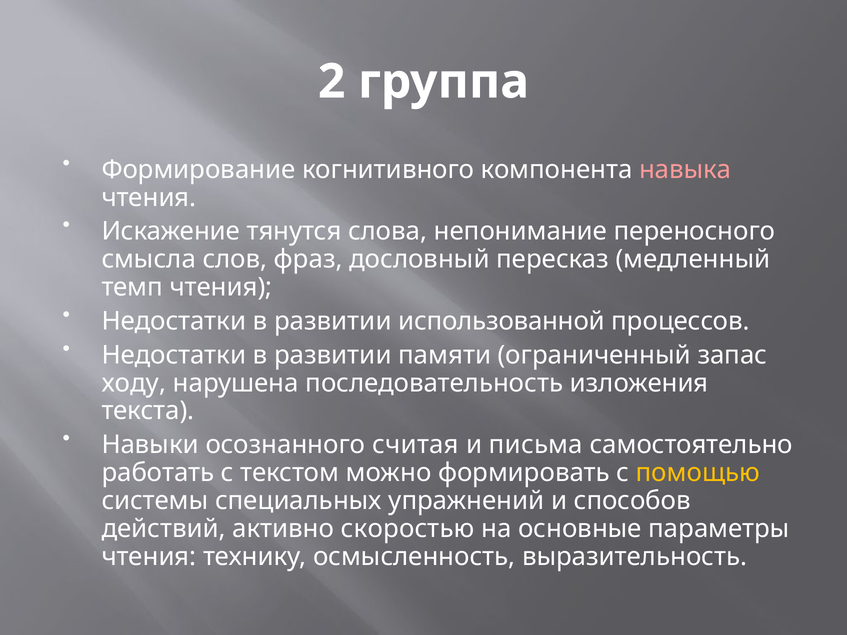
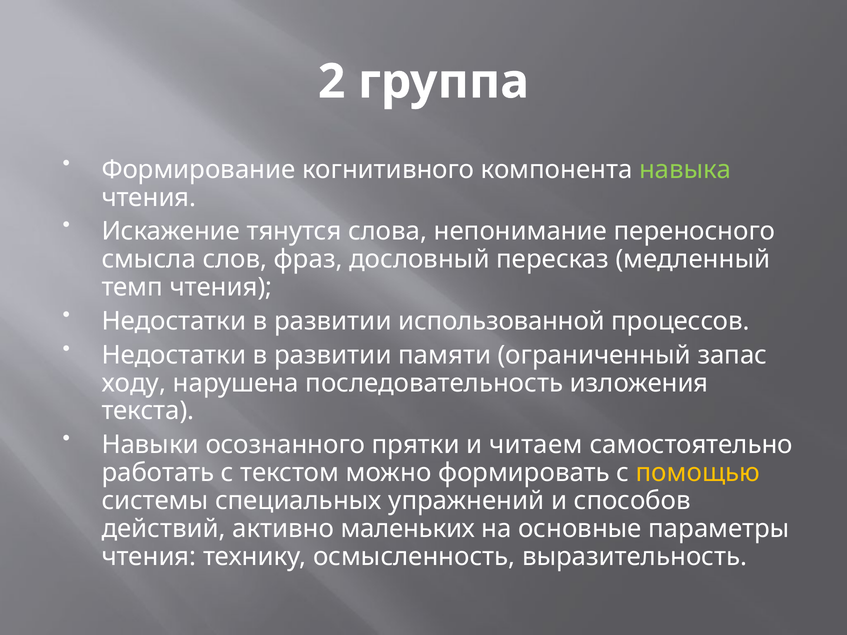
навыка colour: pink -> light green
считая: считая -> прятки
письма: письма -> читаем
скоростью: скоростью -> маленьких
